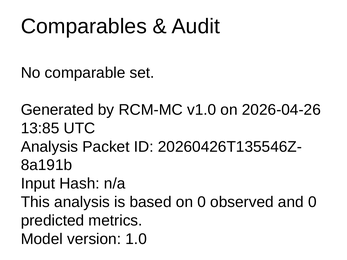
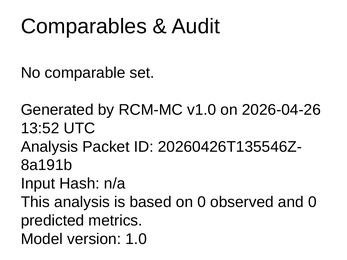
13:85: 13:85 -> 13:52
